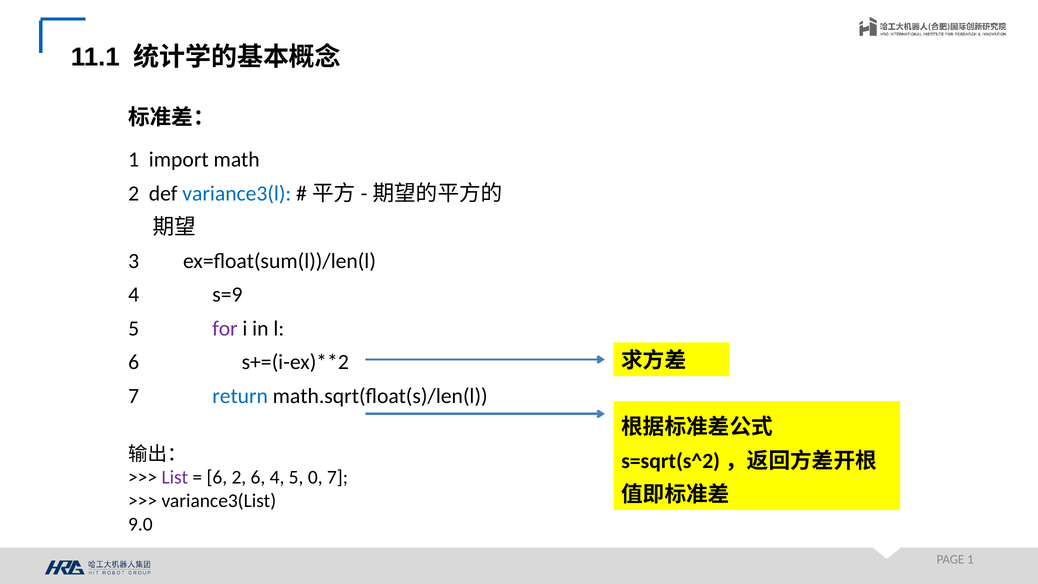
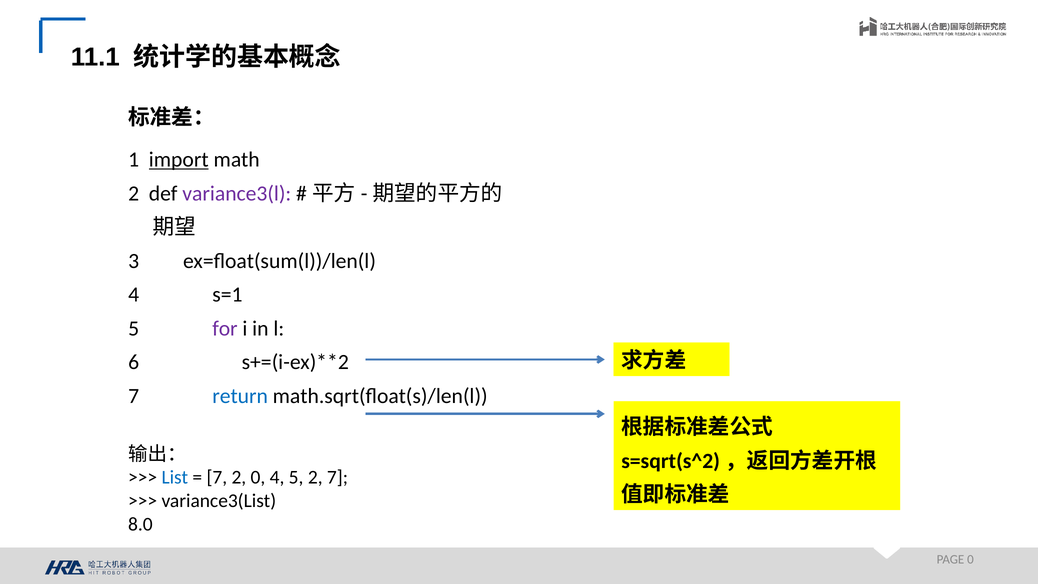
import underline: none -> present
variance3(l colour: blue -> purple
s=9: s=9 -> s=1
List colour: purple -> blue
6 at (217, 477): 6 -> 7
2 6: 6 -> 0
5 0: 0 -> 2
9.0: 9.0 -> 8.0
1 at (970, 560): 1 -> 0
